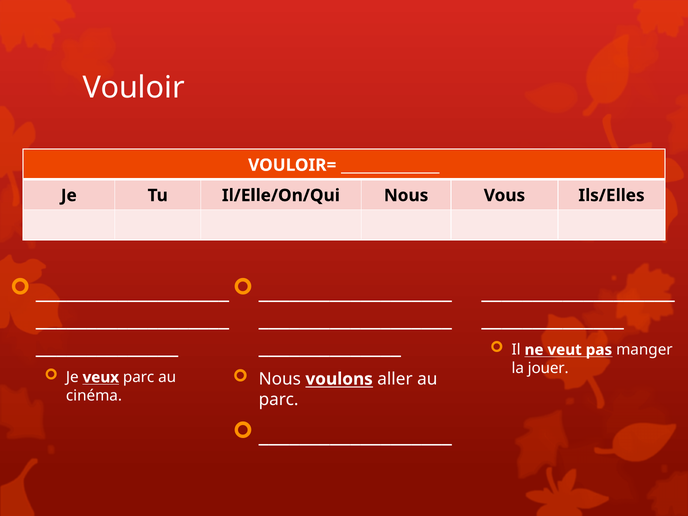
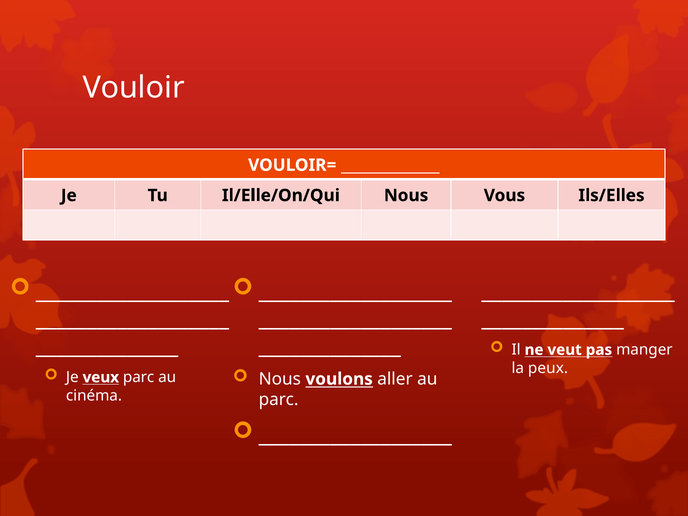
jouer: jouer -> peux
